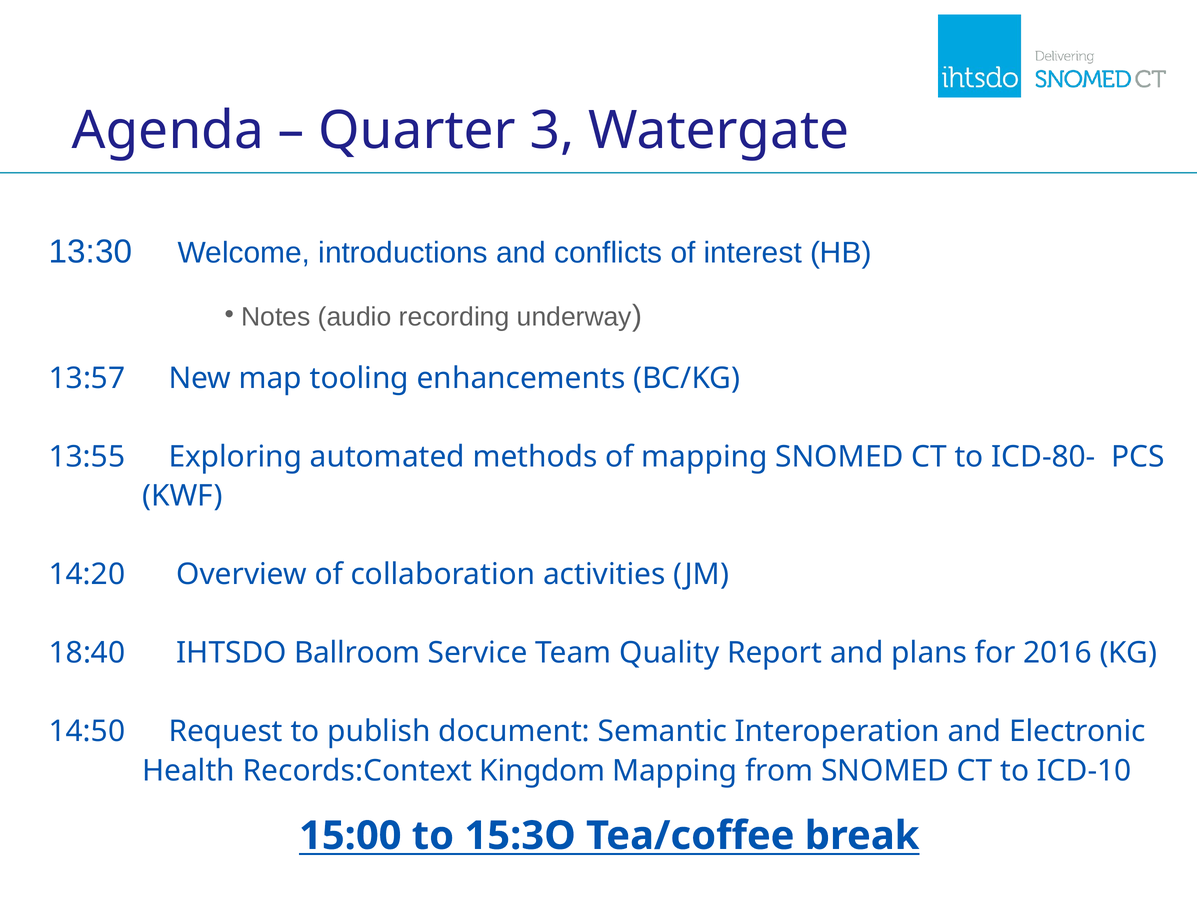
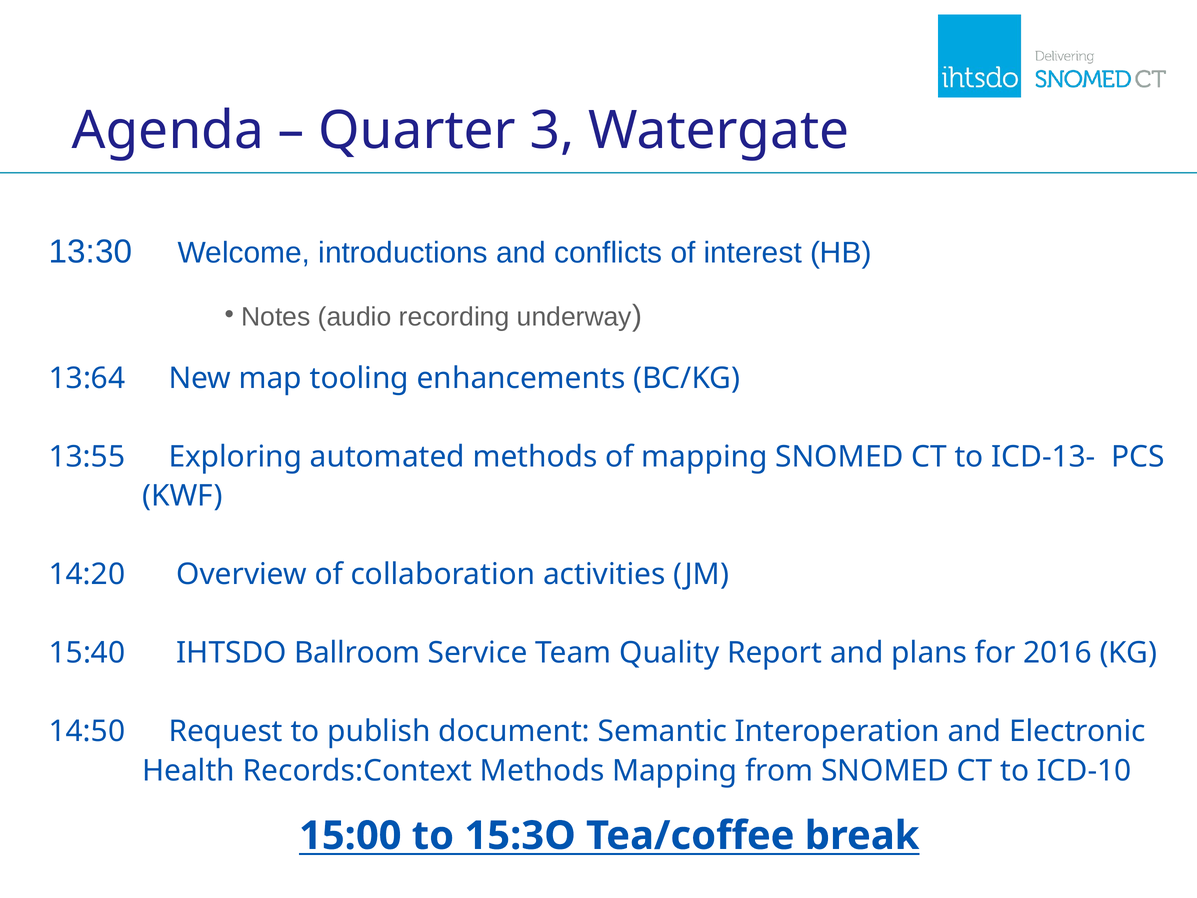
13:57: 13:57 -> 13:64
ICD-80-: ICD-80- -> ICD-13-
18:40: 18:40 -> 15:40
Records:Context Kingdom: Kingdom -> Methods
